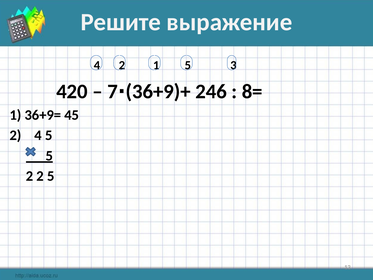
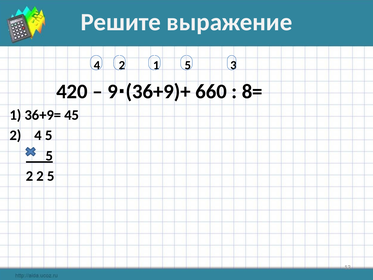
7: 7 -> 9
246: 246 -> 660
